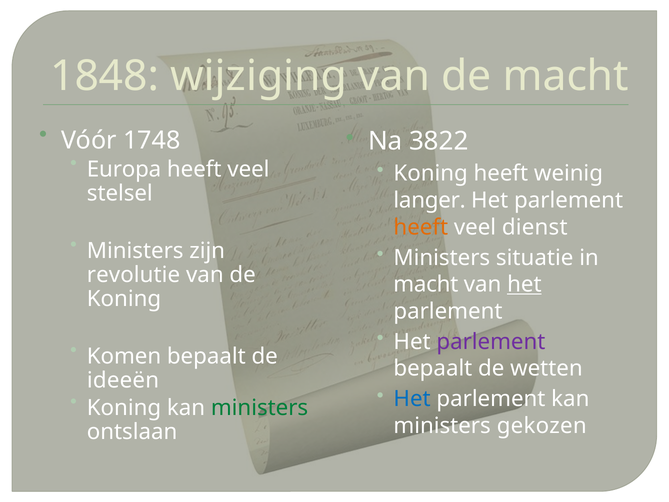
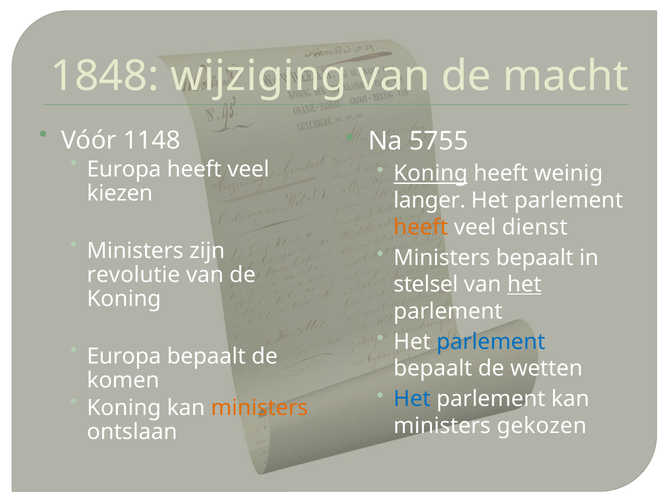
1748: 1748 -> 1148
3822: 3822 -> 5755
Koning at (431, 174) underline: none -> present
stelsel: stelsel -> kiezen
Ministers situatie: situatie -> bepaalt
macht at (426, 284): macht -> stelsel
parlement at (491, 342) colour: purple -> blue
Komen at (124, 356): Komen -> Europa
ideeën: ideeën -> komen
ministers at (260, 408) colour: green -> orange
